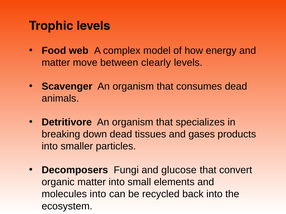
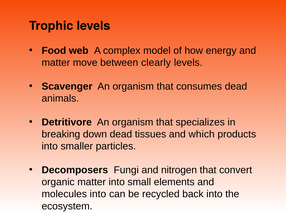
gases: gases -> which
glucose: glucose -> nitrogen
